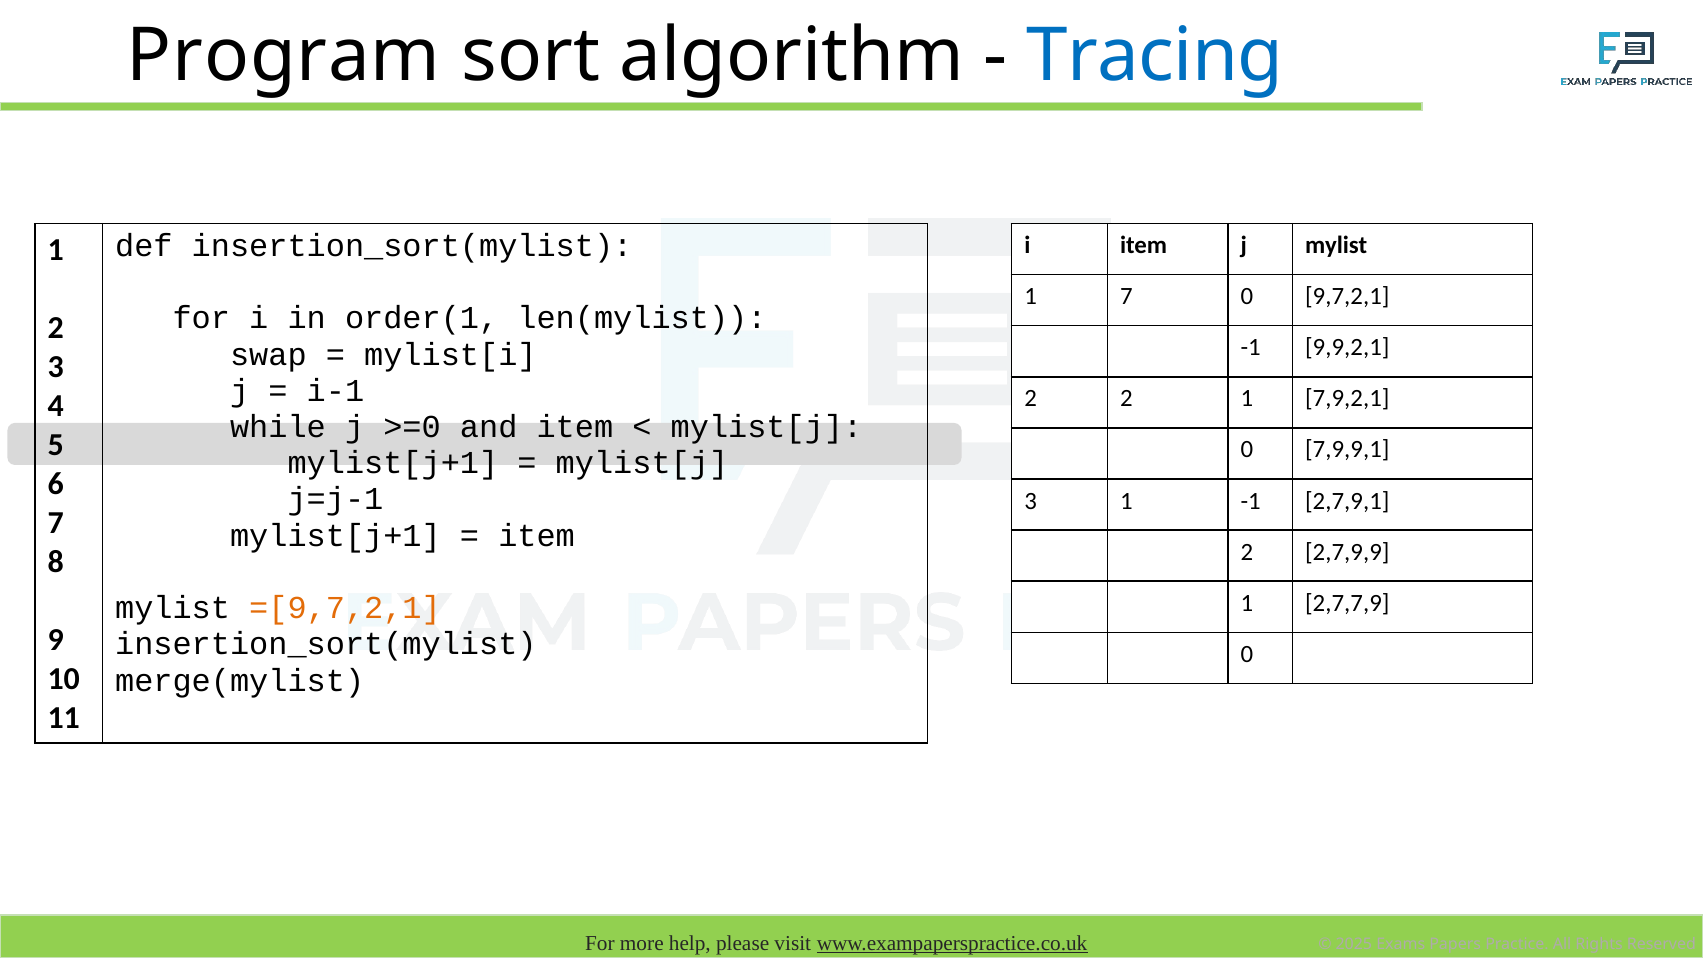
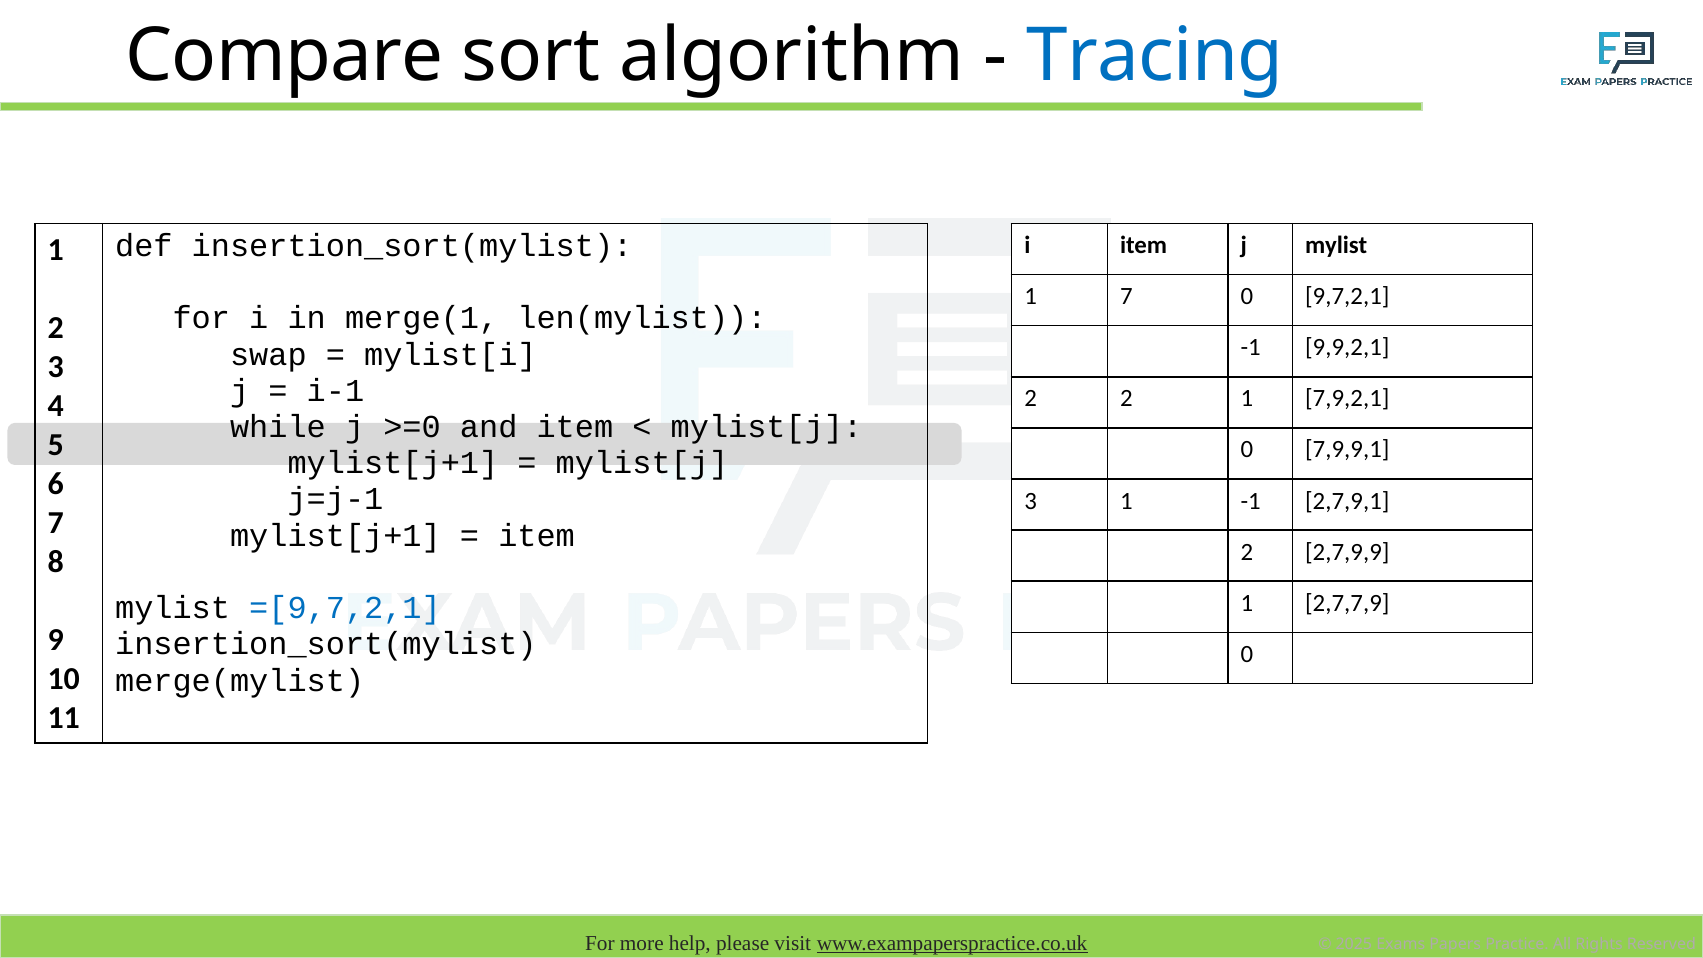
Program: Program -> Compare
order(1: order(1 -> merge(1
=[9,7,2,1 colour: orange -> blue
